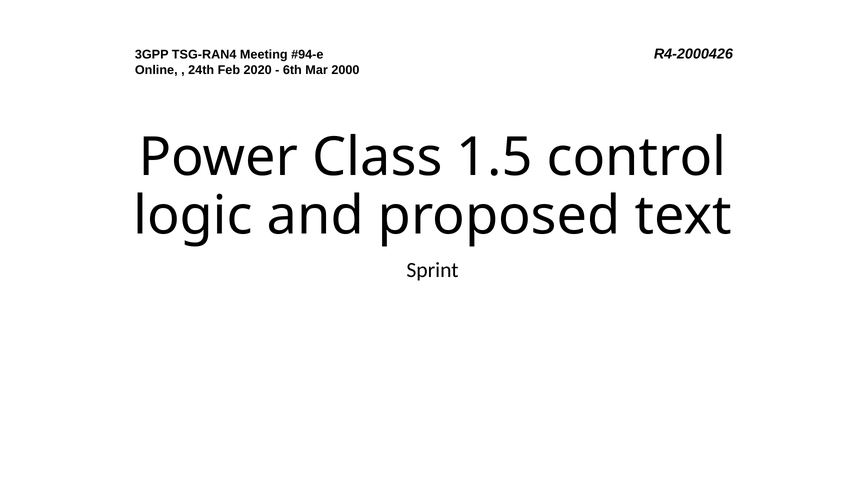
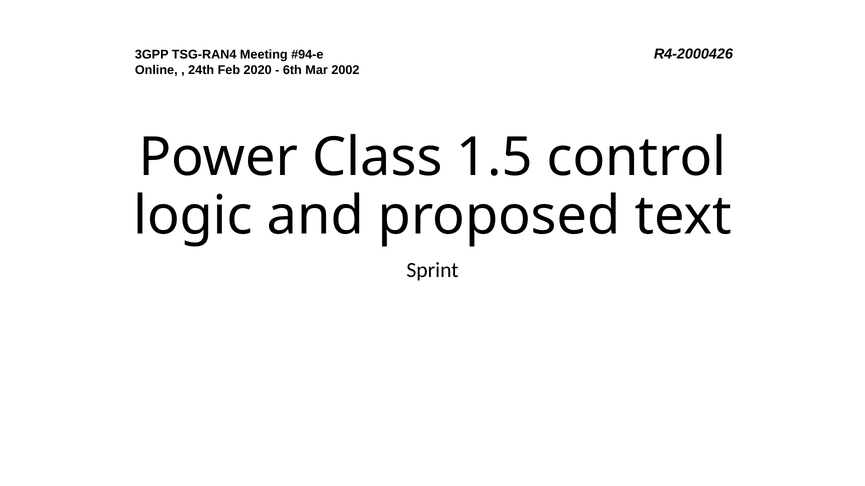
2000: 2000 -> 2002
